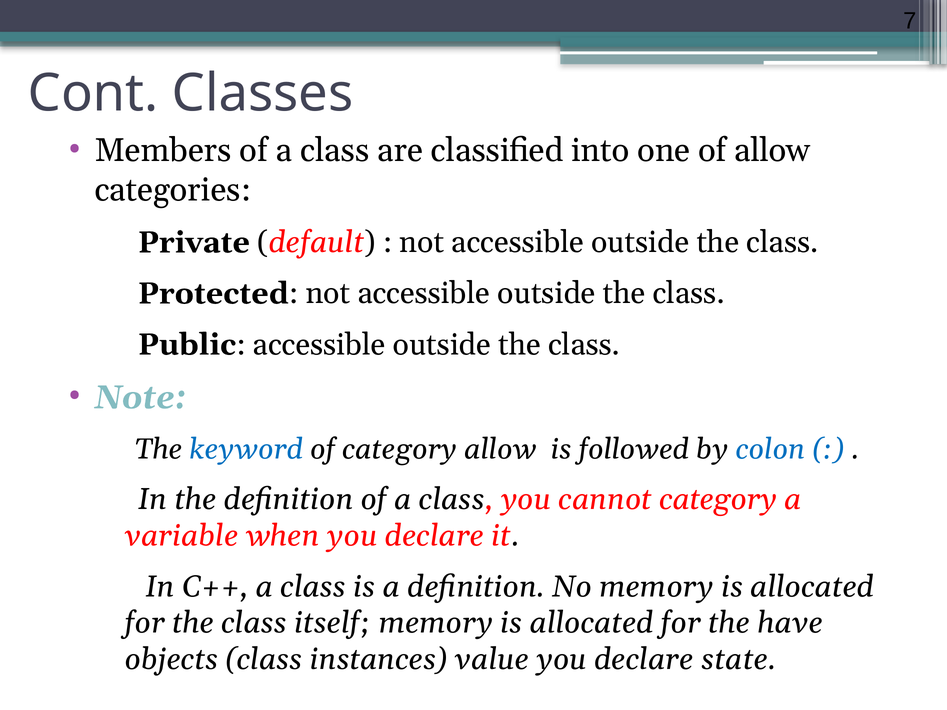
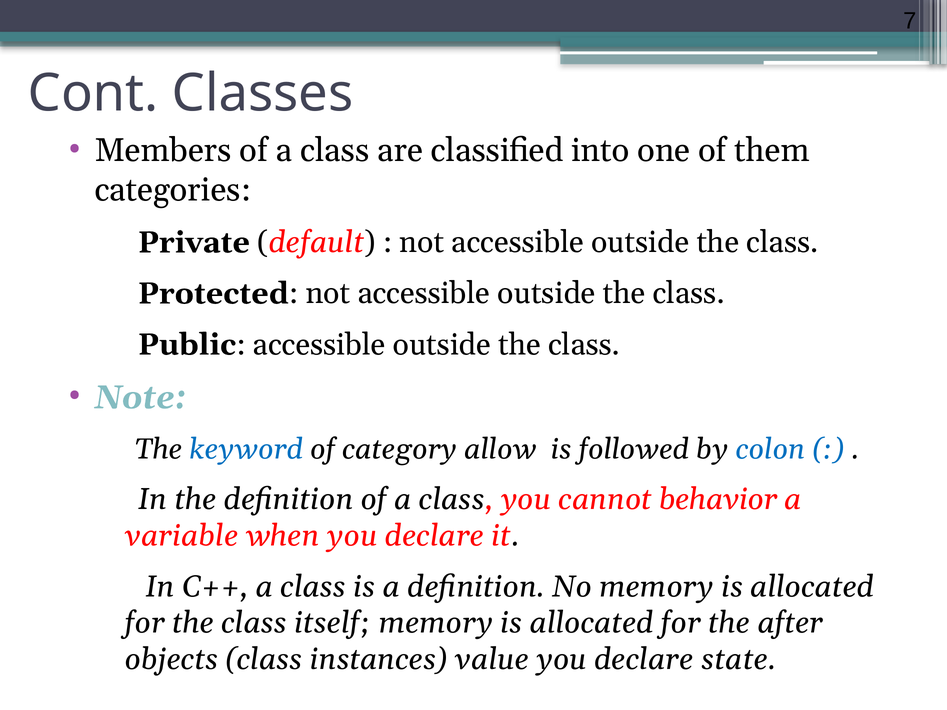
of allow: allow -> them
cannot category: category -> behavior
have: have -> after
